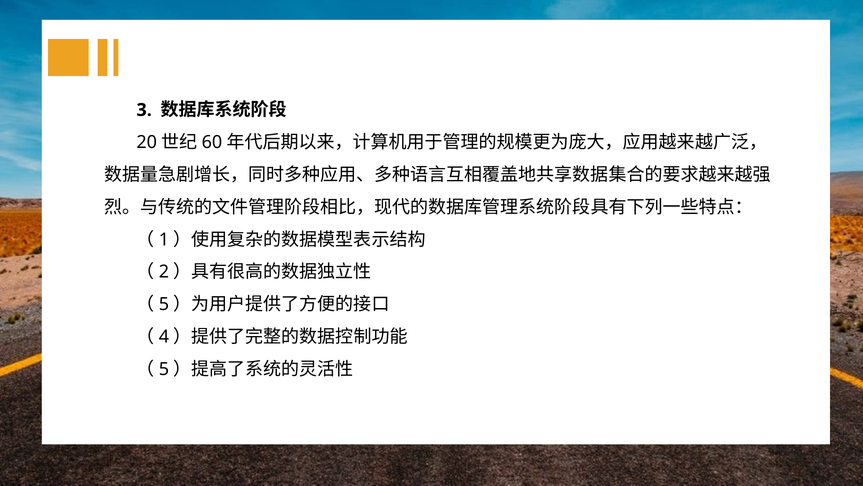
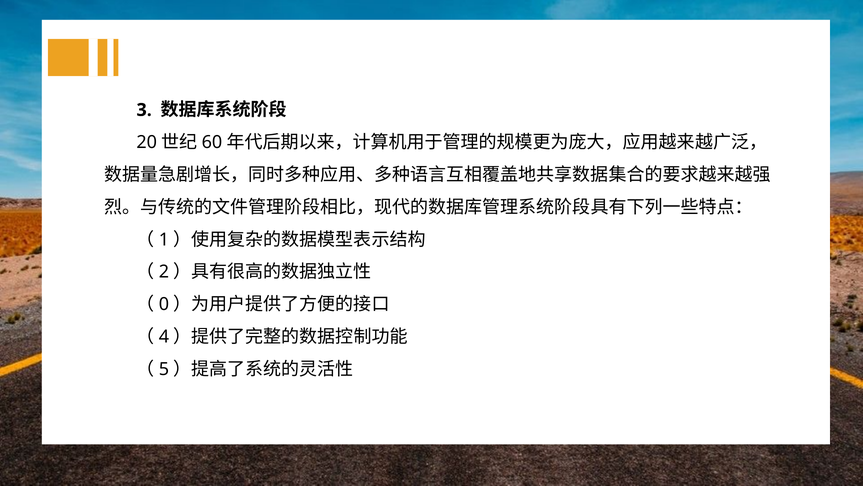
5 at (164, 304): 5 -> 0
